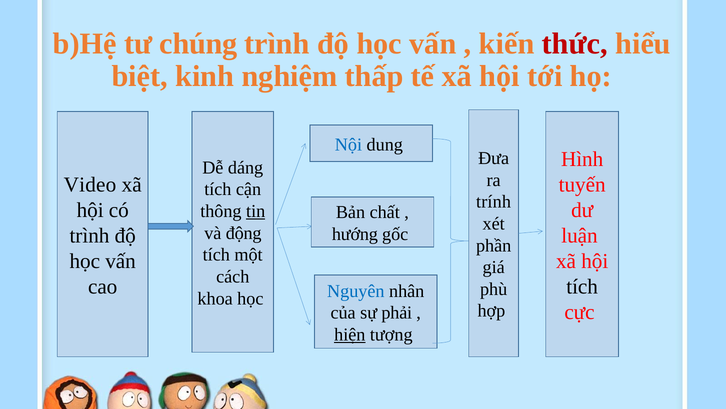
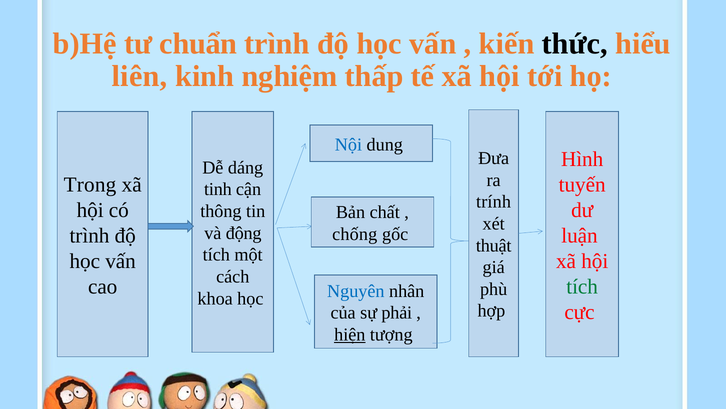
chúng: chúng -> chuẩn
thức colour: red -> black
biệt: biệt -> liên
Video: Video -> Trong
tích at (218, 189): tích -> tinh
tin underline: present -> none
hướng: hướng -> chống
phần: phần -> thuật
tích at (582, 286) colour: black -> green
